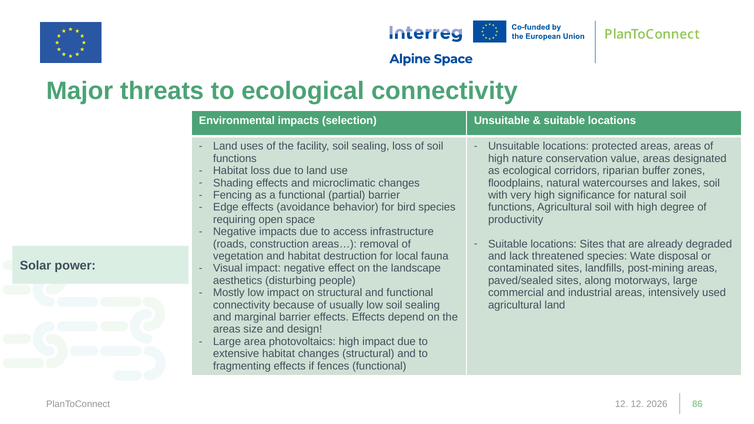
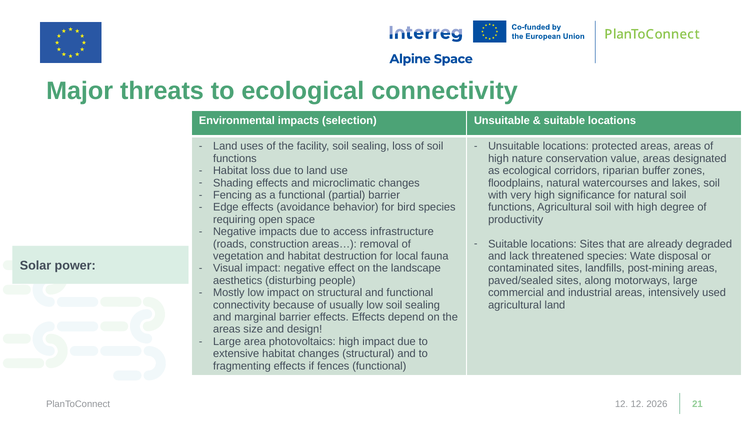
86: 86 -> 21
